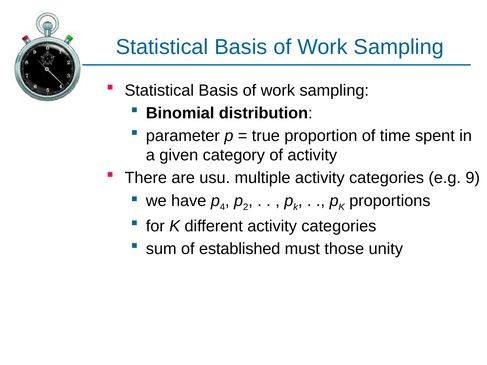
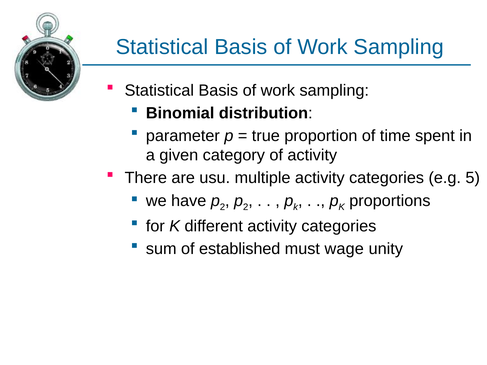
9: 9 -> 5
have p 4: 4 -> 2
those: those -> wage
